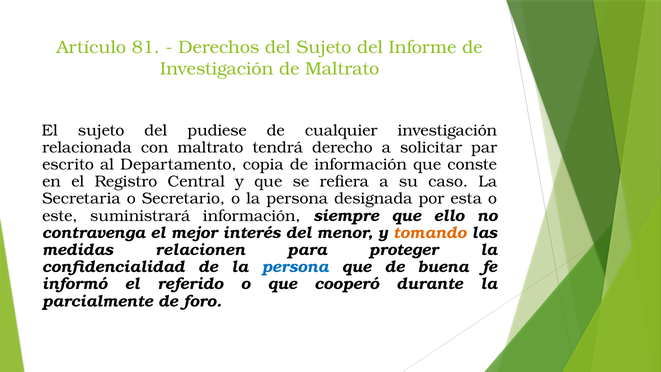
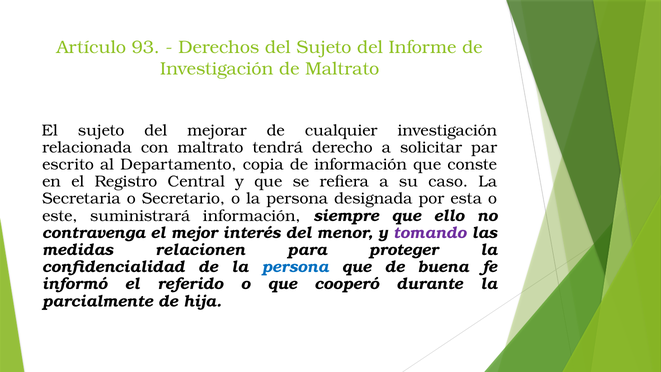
81: 81 -> 93
pudiese: pudiese -> mejorar
tomando colour: orange -> purple
foro: foro -> hija
